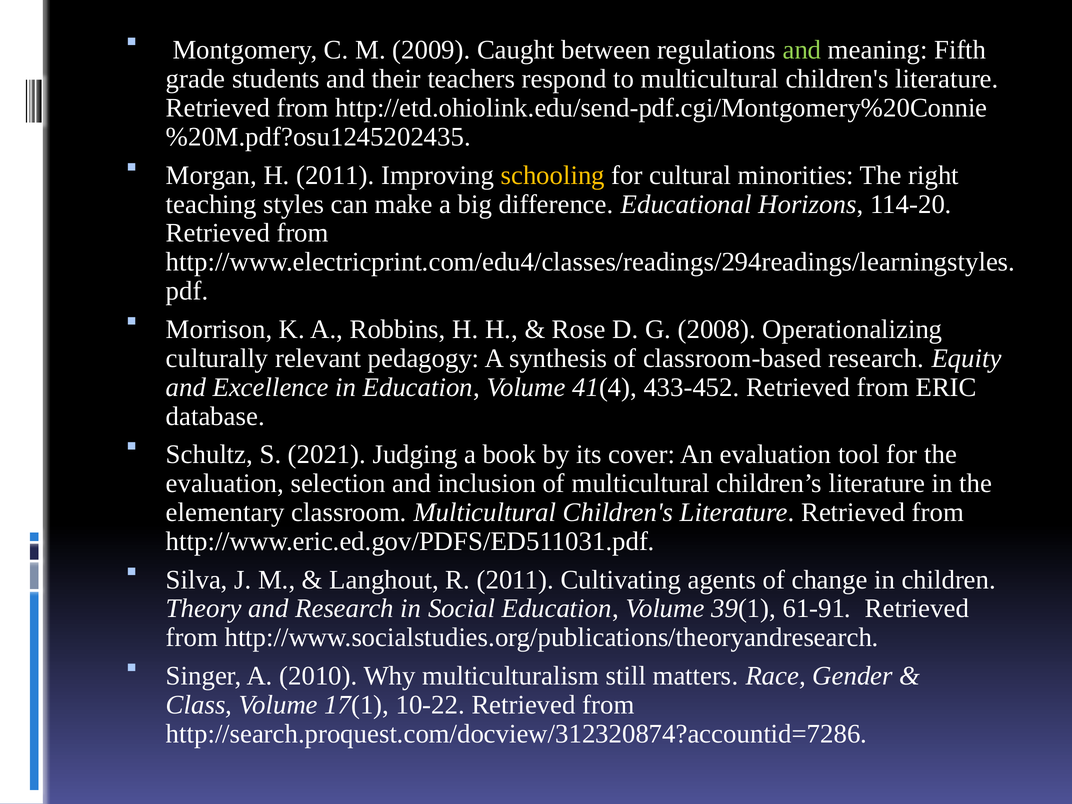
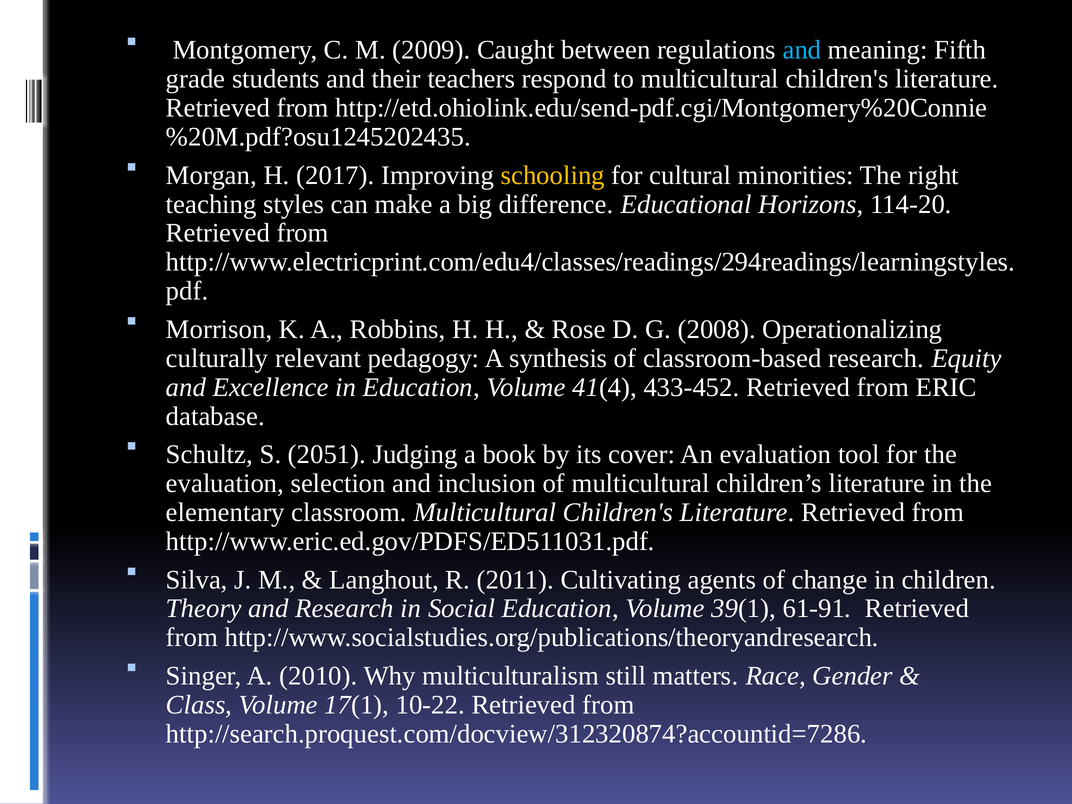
and at (802, 50) colour: light green -> light blue
H 2011: 2011 -> 2017
2021: 2021 -> 2051
